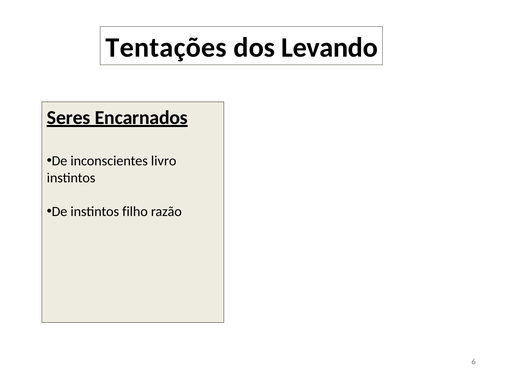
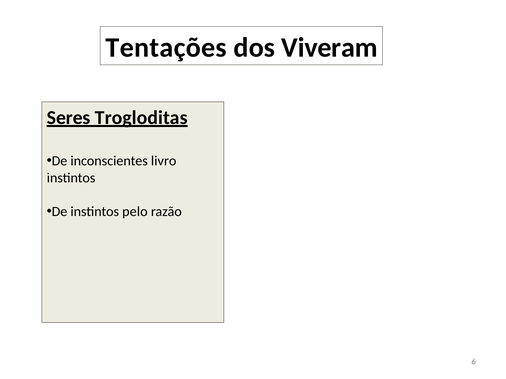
Levando: Levando -> Viveram
Encarnados: Encarnados -> Trogloditas
filho: filho -> pelo
